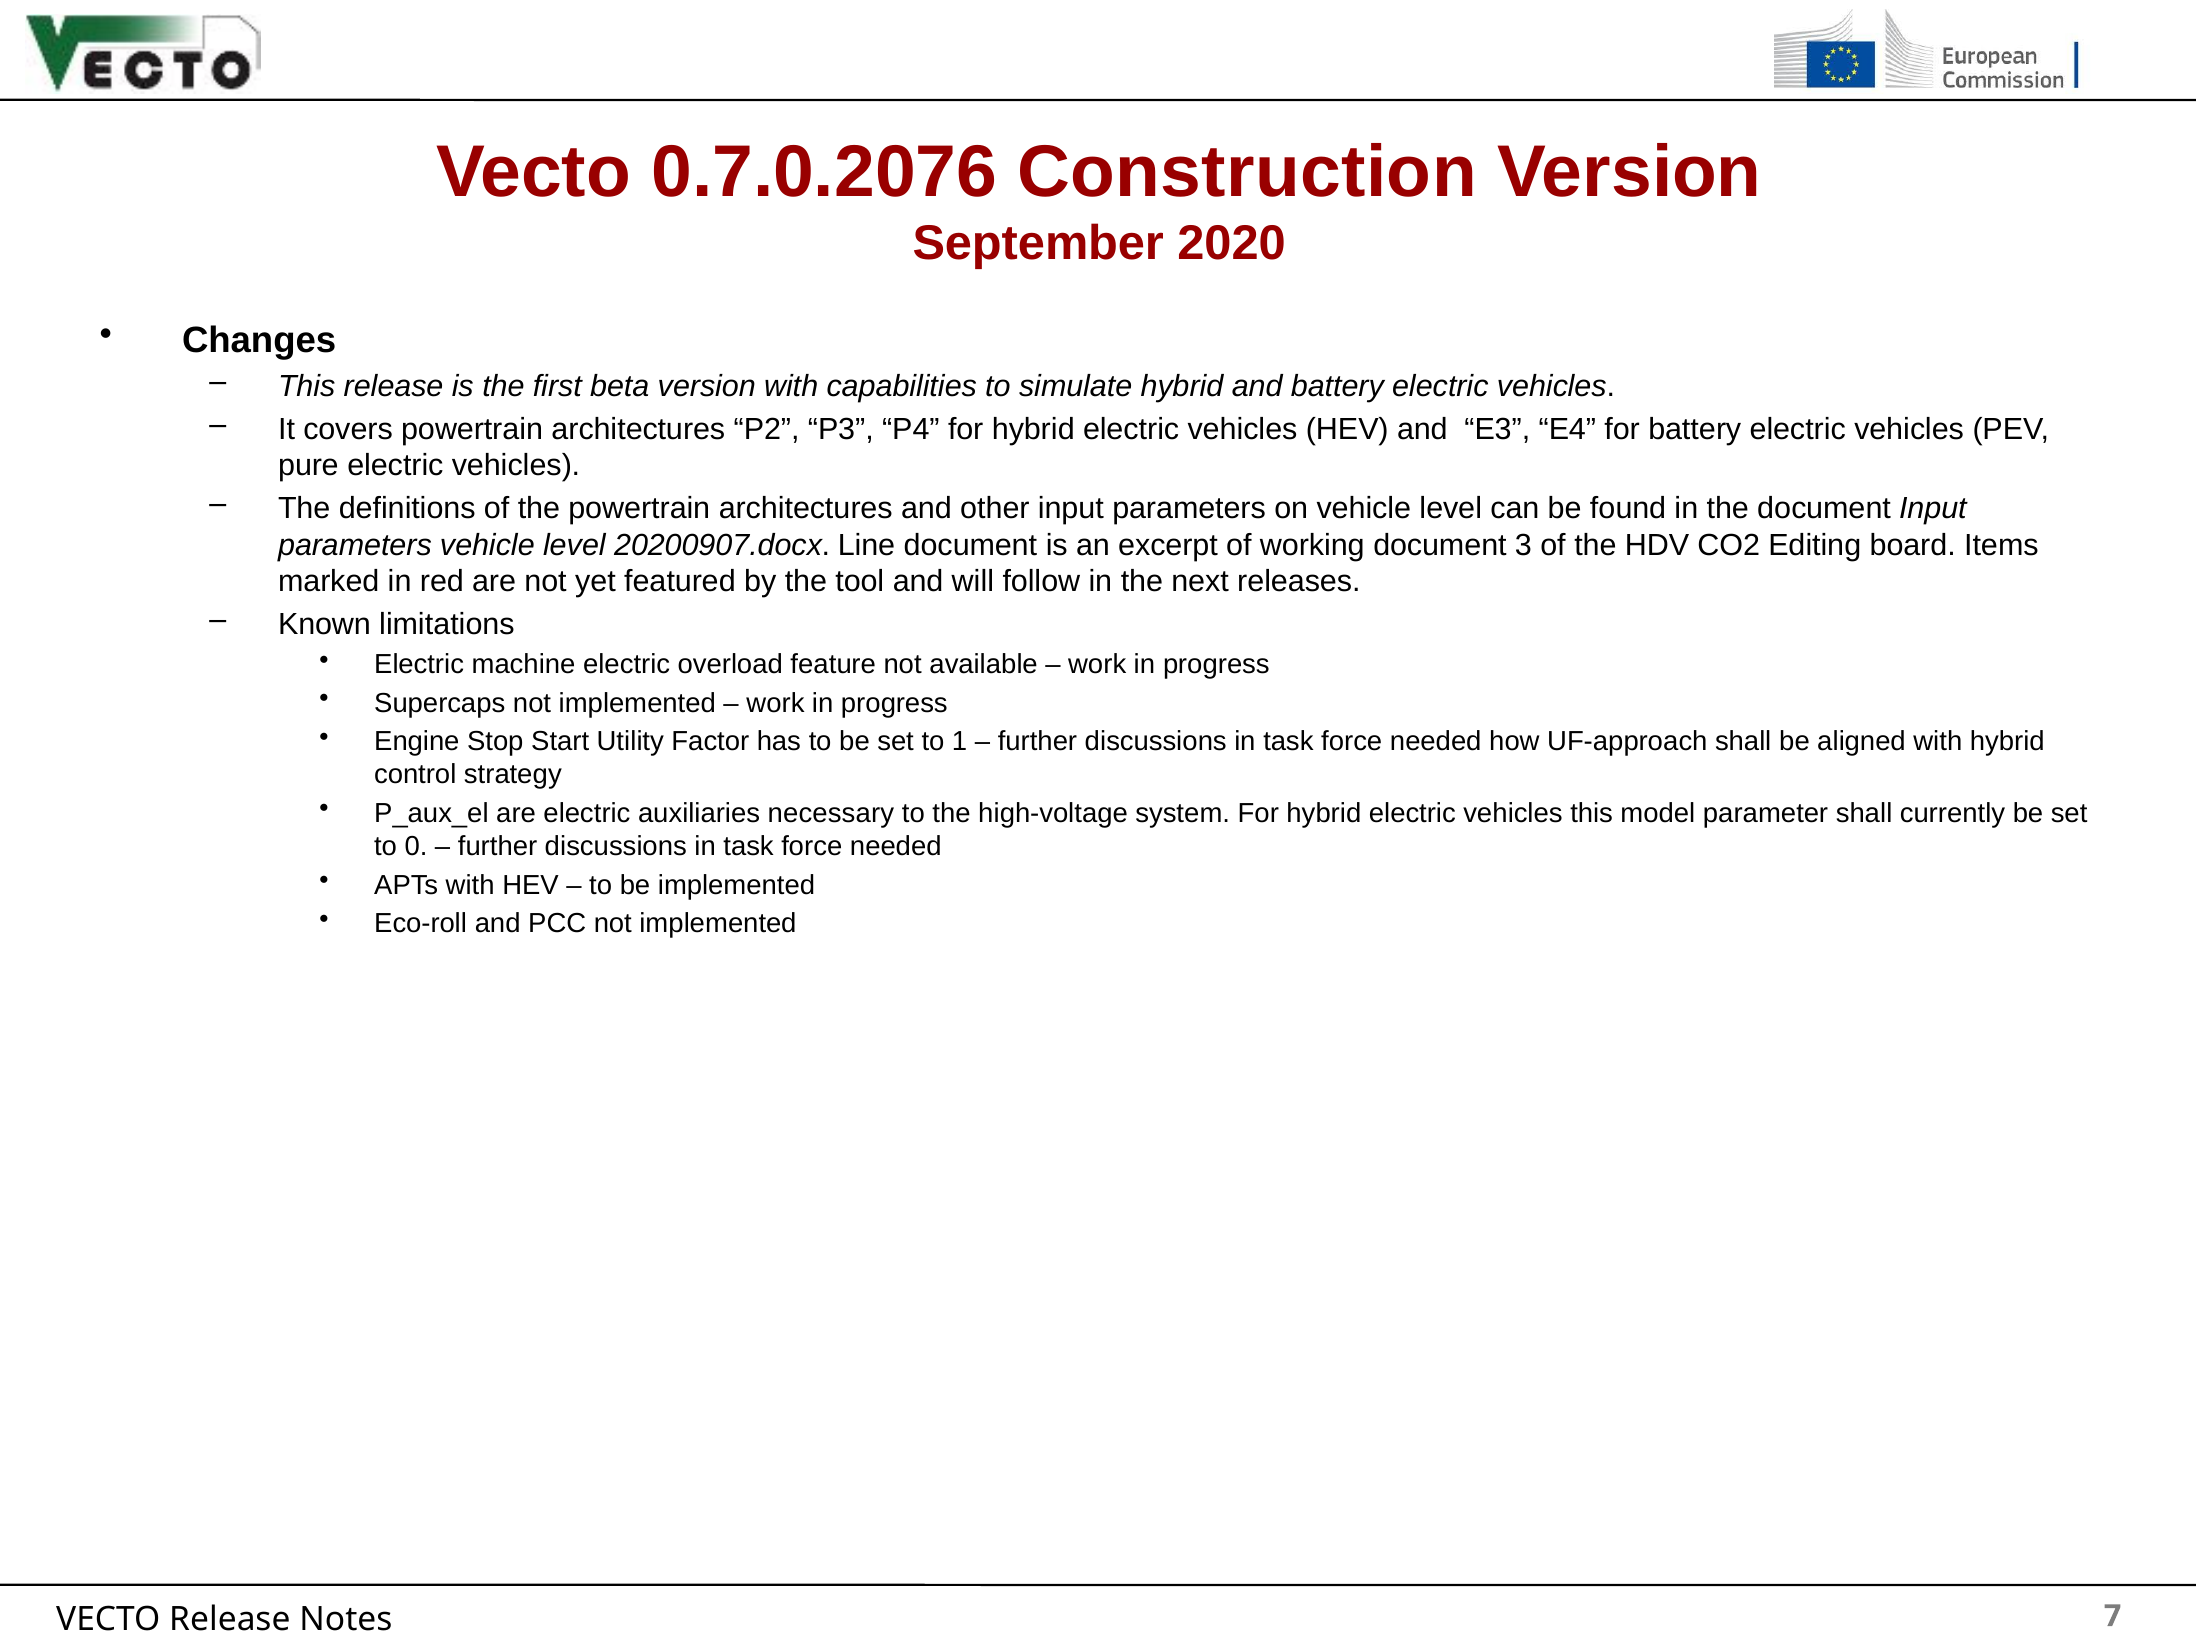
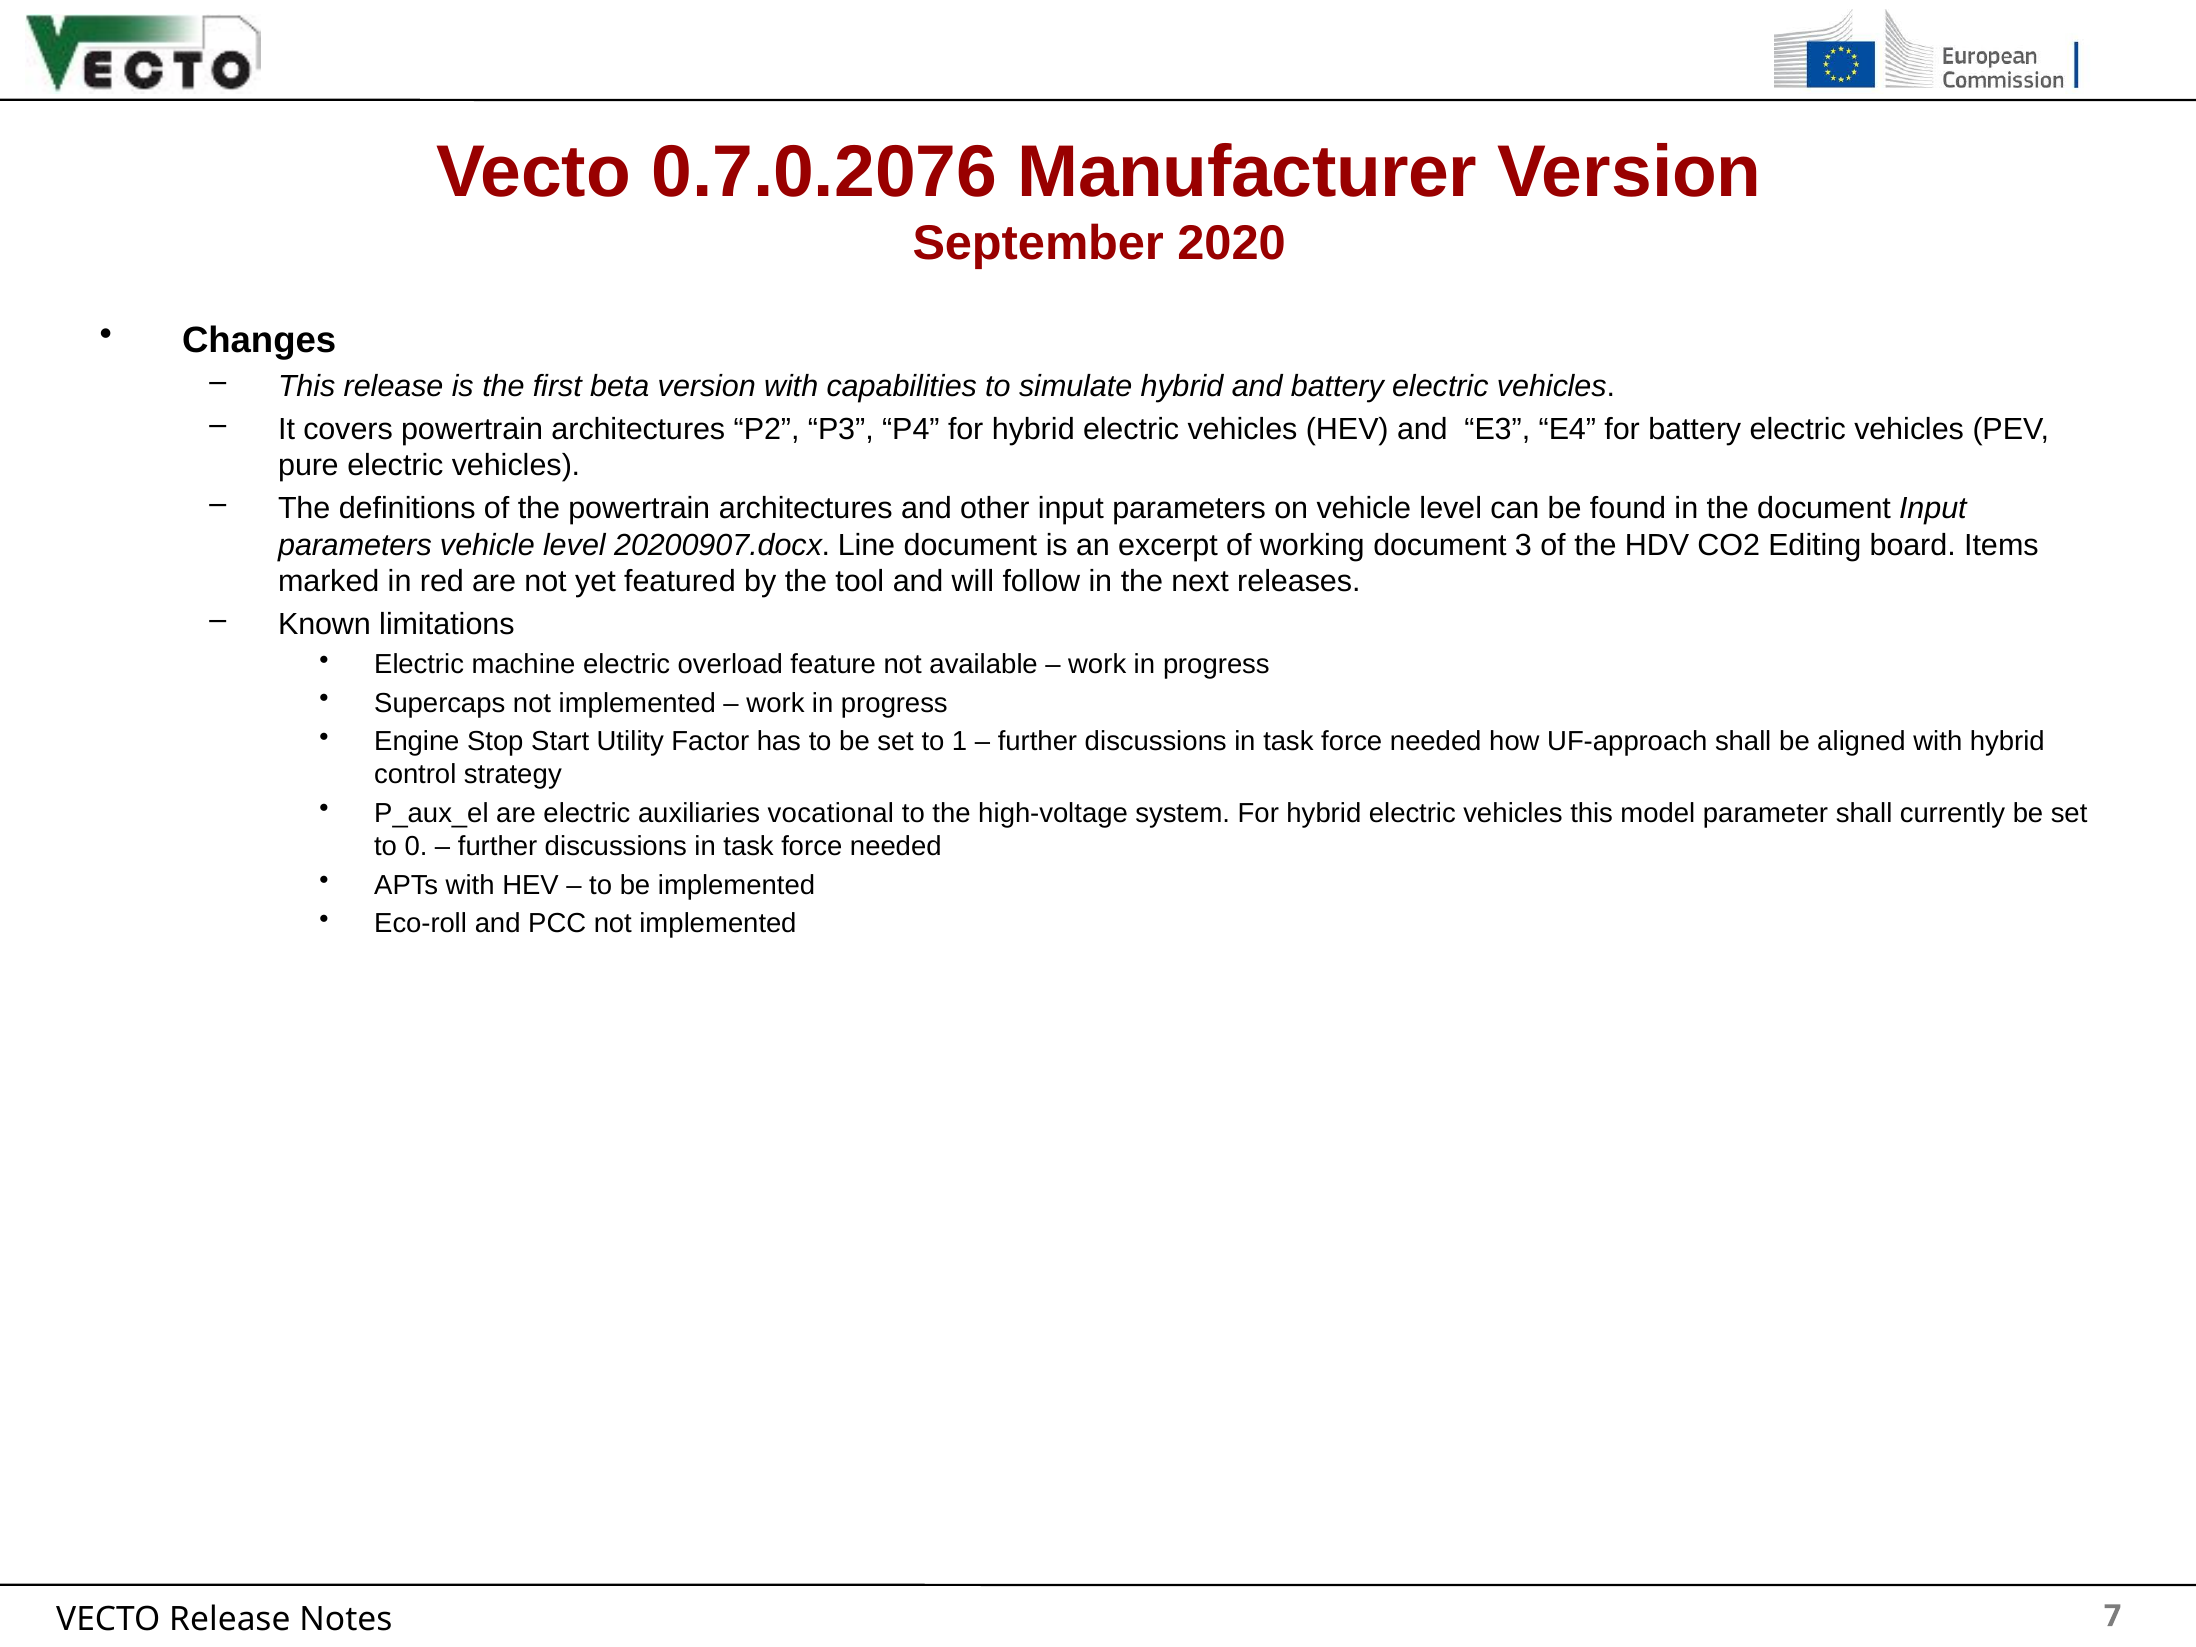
Construction: Construction -> Manufacturer
necessary: necessary -> vocational
